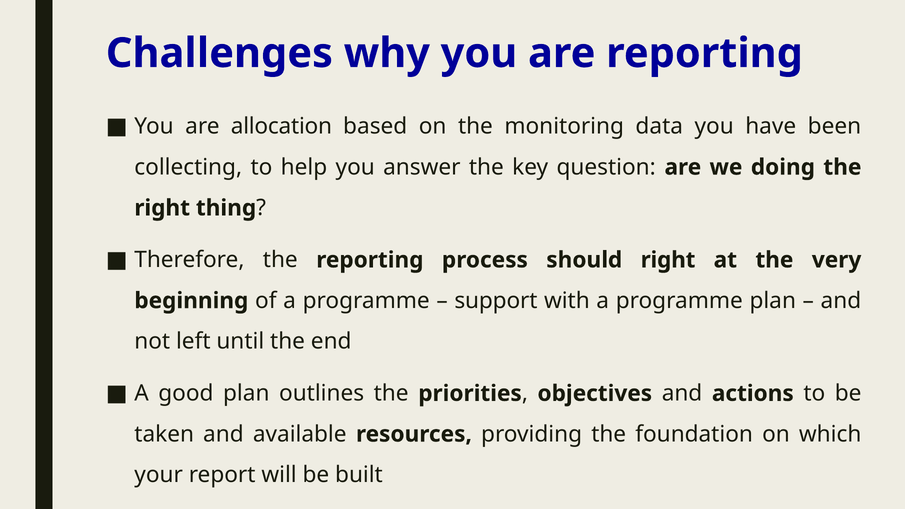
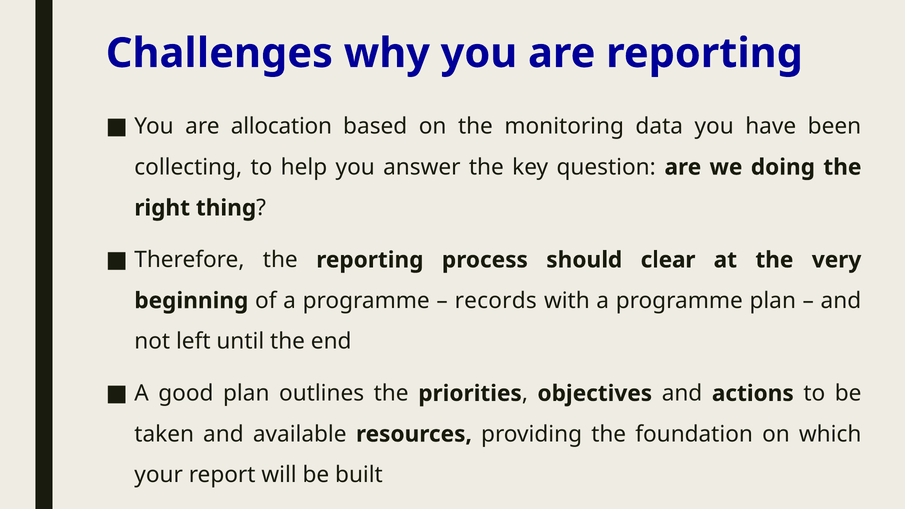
should right: right -> clear
support: support -> records
